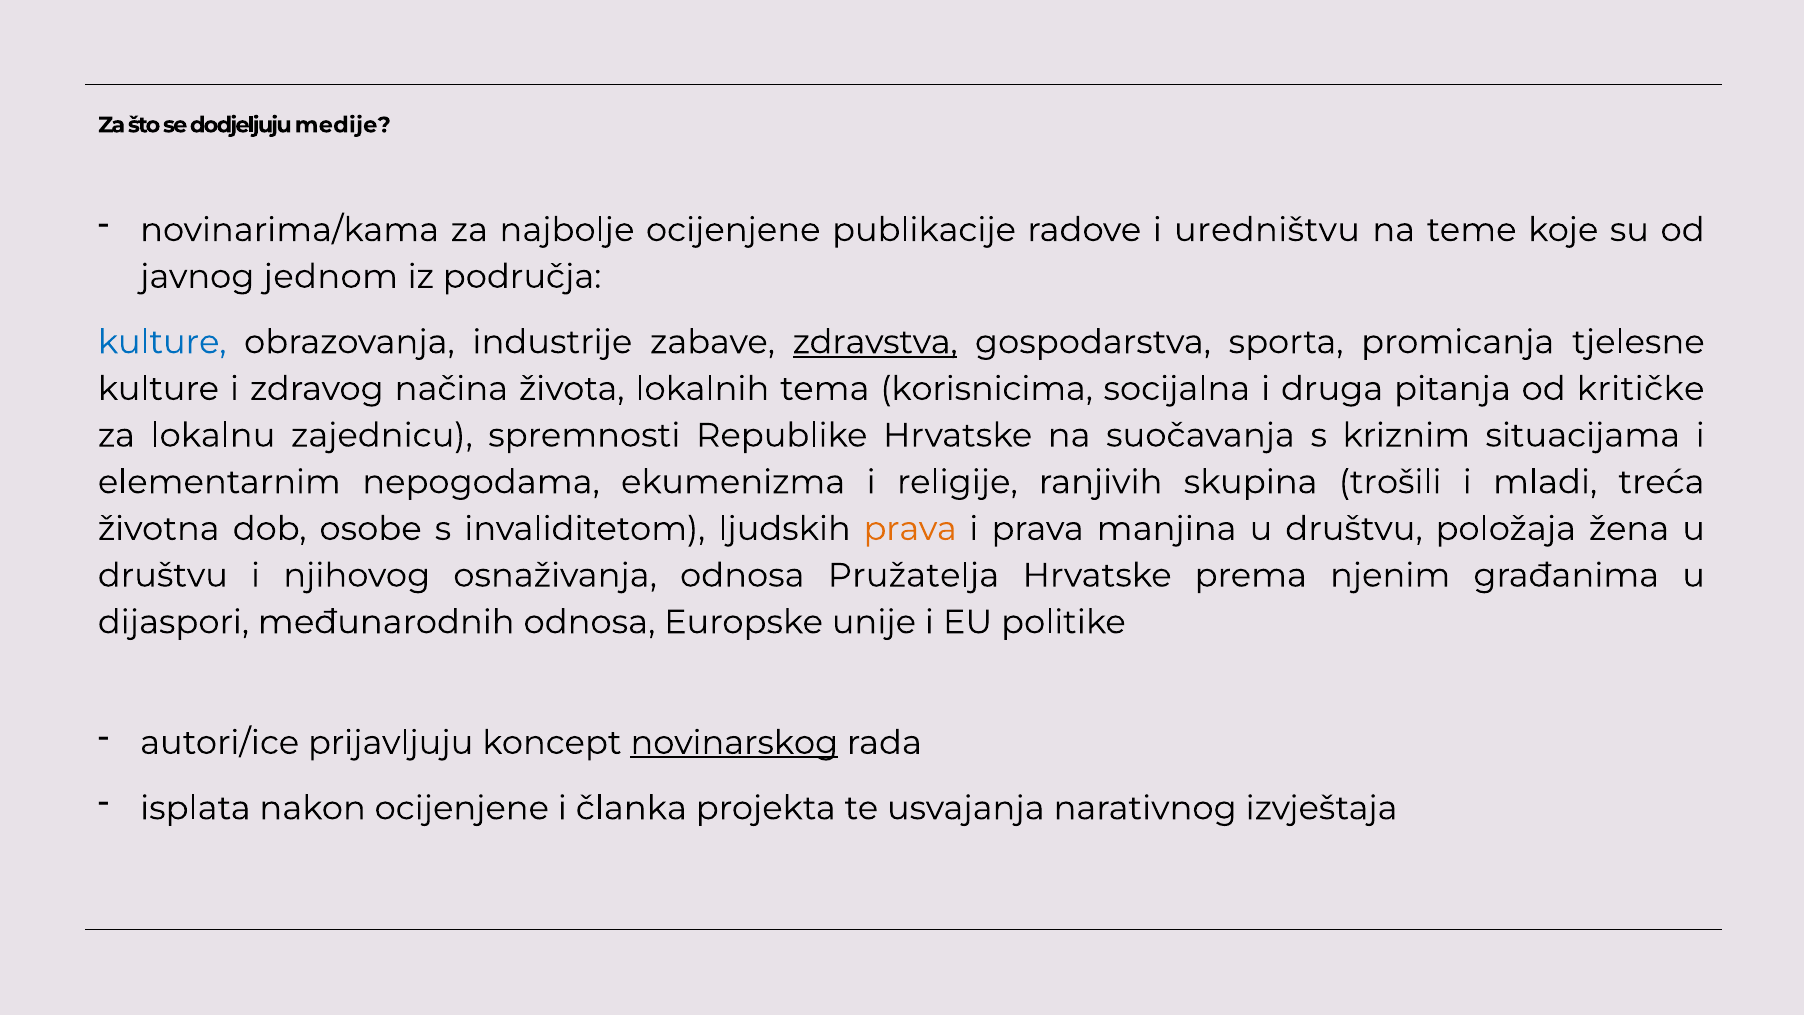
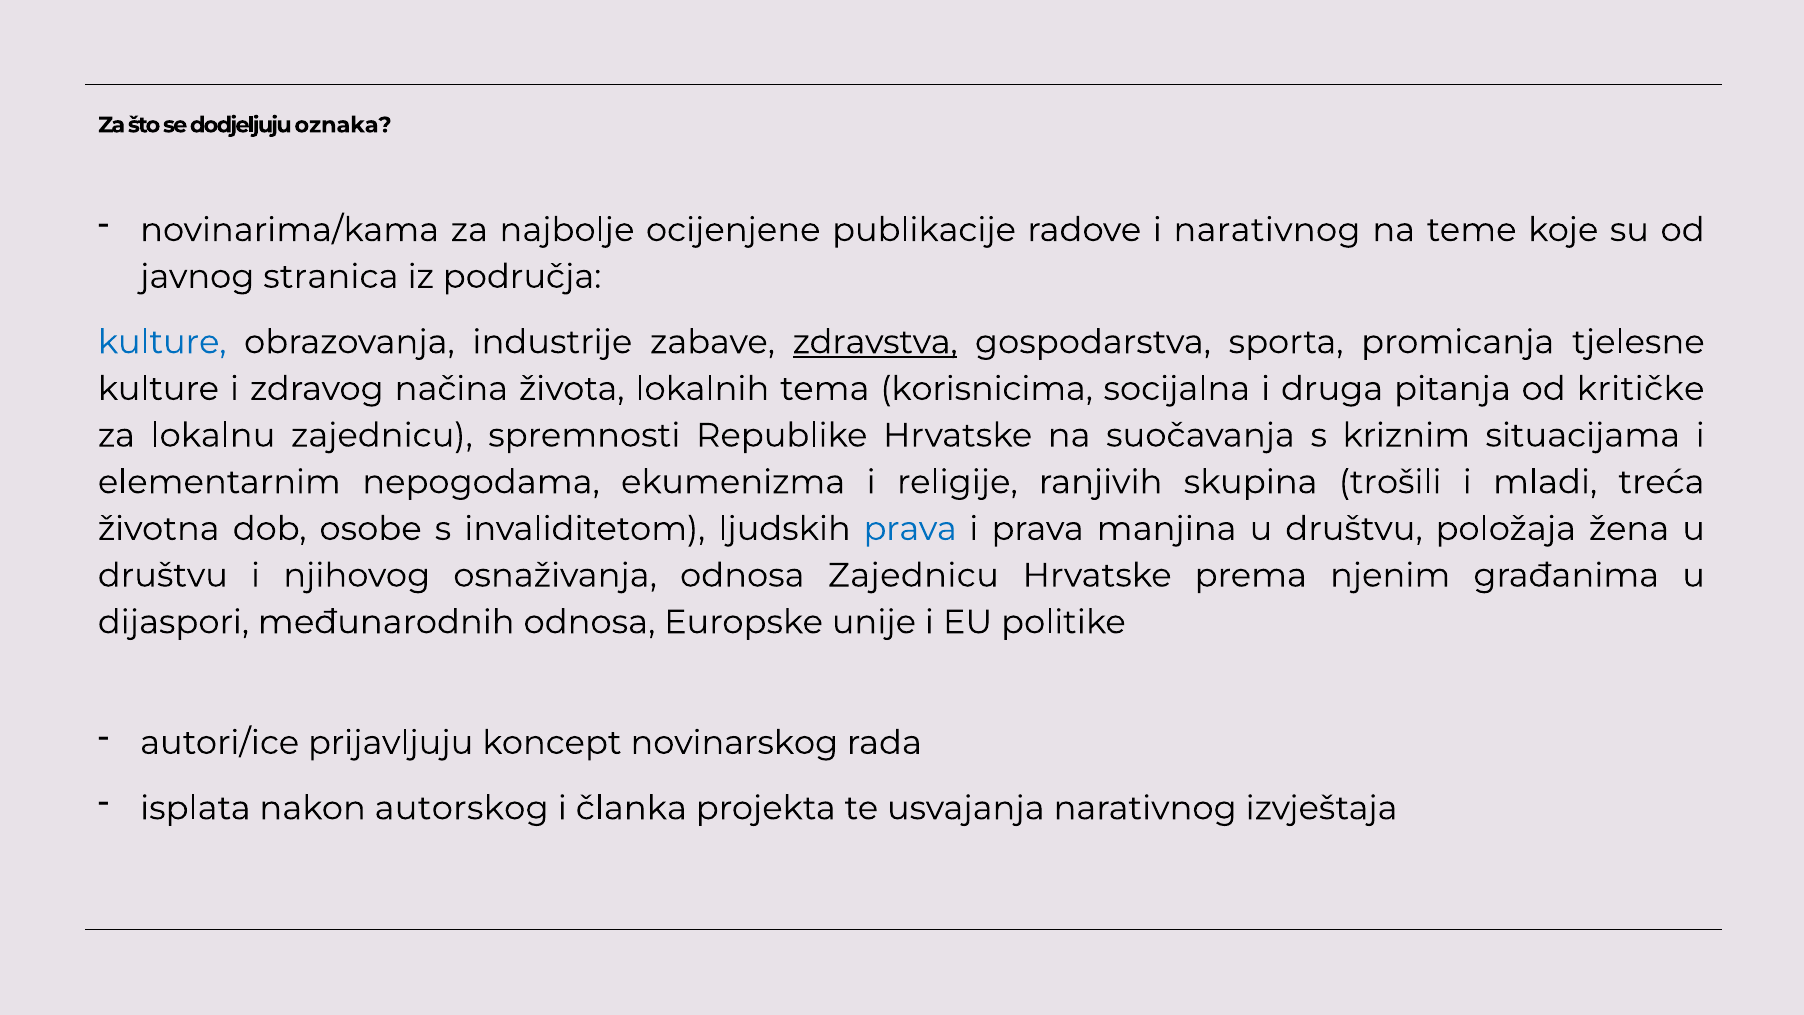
medije: medije -> oznaka
i uredništvu: uredništvu -> narativnog
jednom: jednom -> stranica
prava at (910, 529) colour: orange -> blue
odnosa Pružatelja: Pružatelja -> Zajednicu
novinarskog underline: present -> none
nakon ocijenjene: ocijenjene -> autorskog
